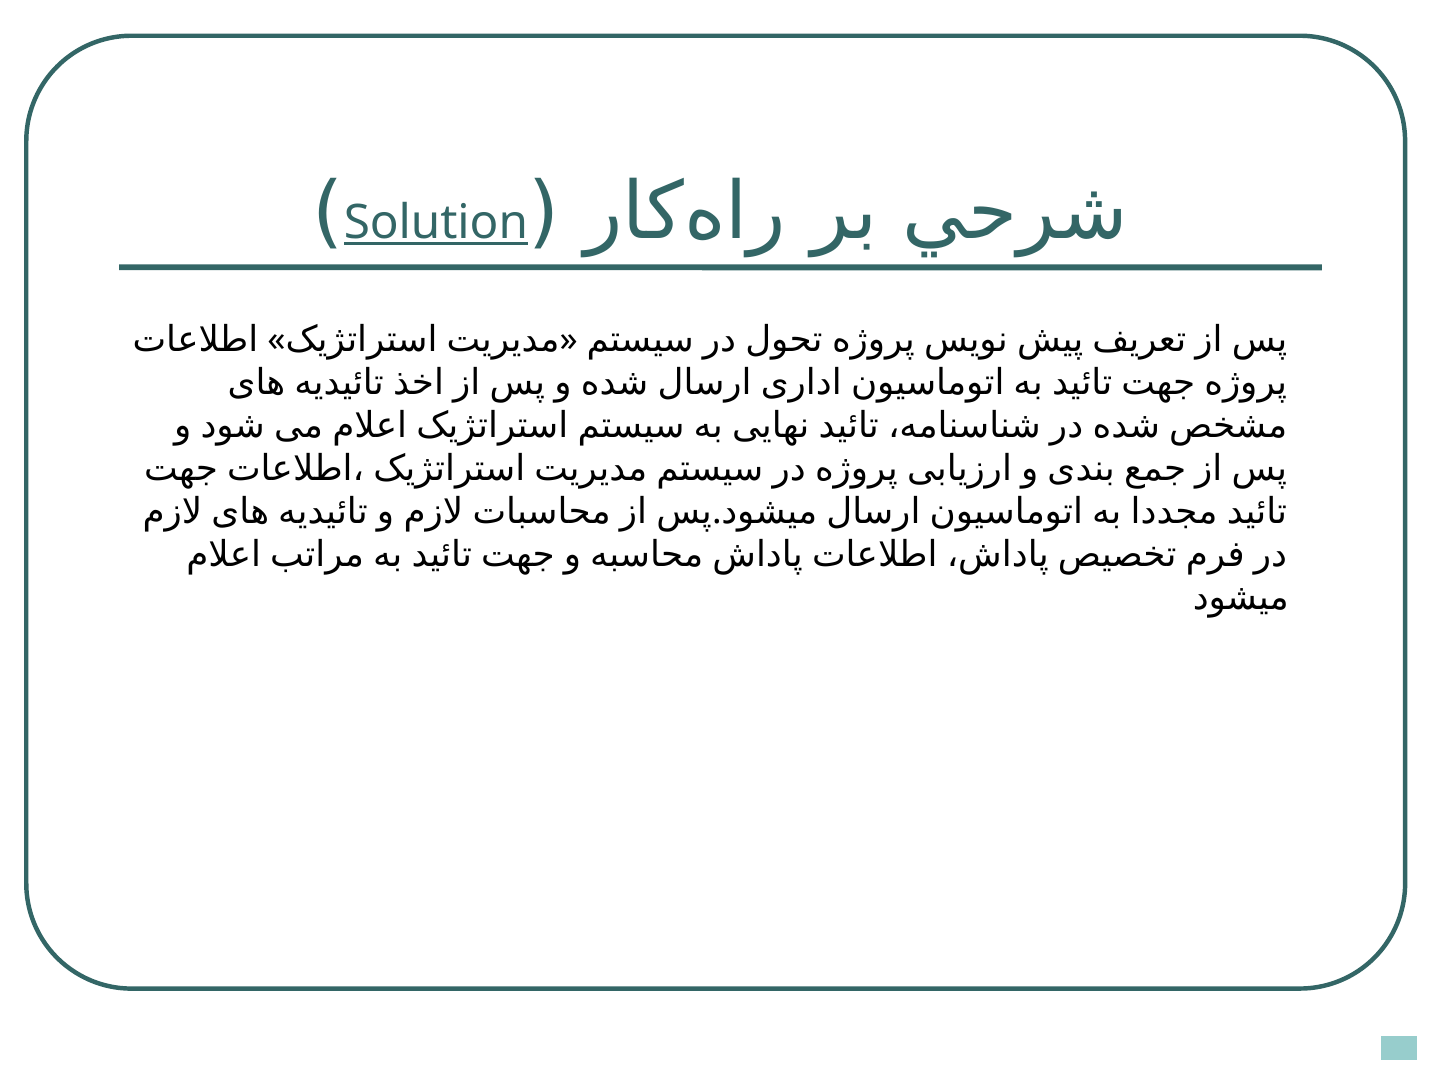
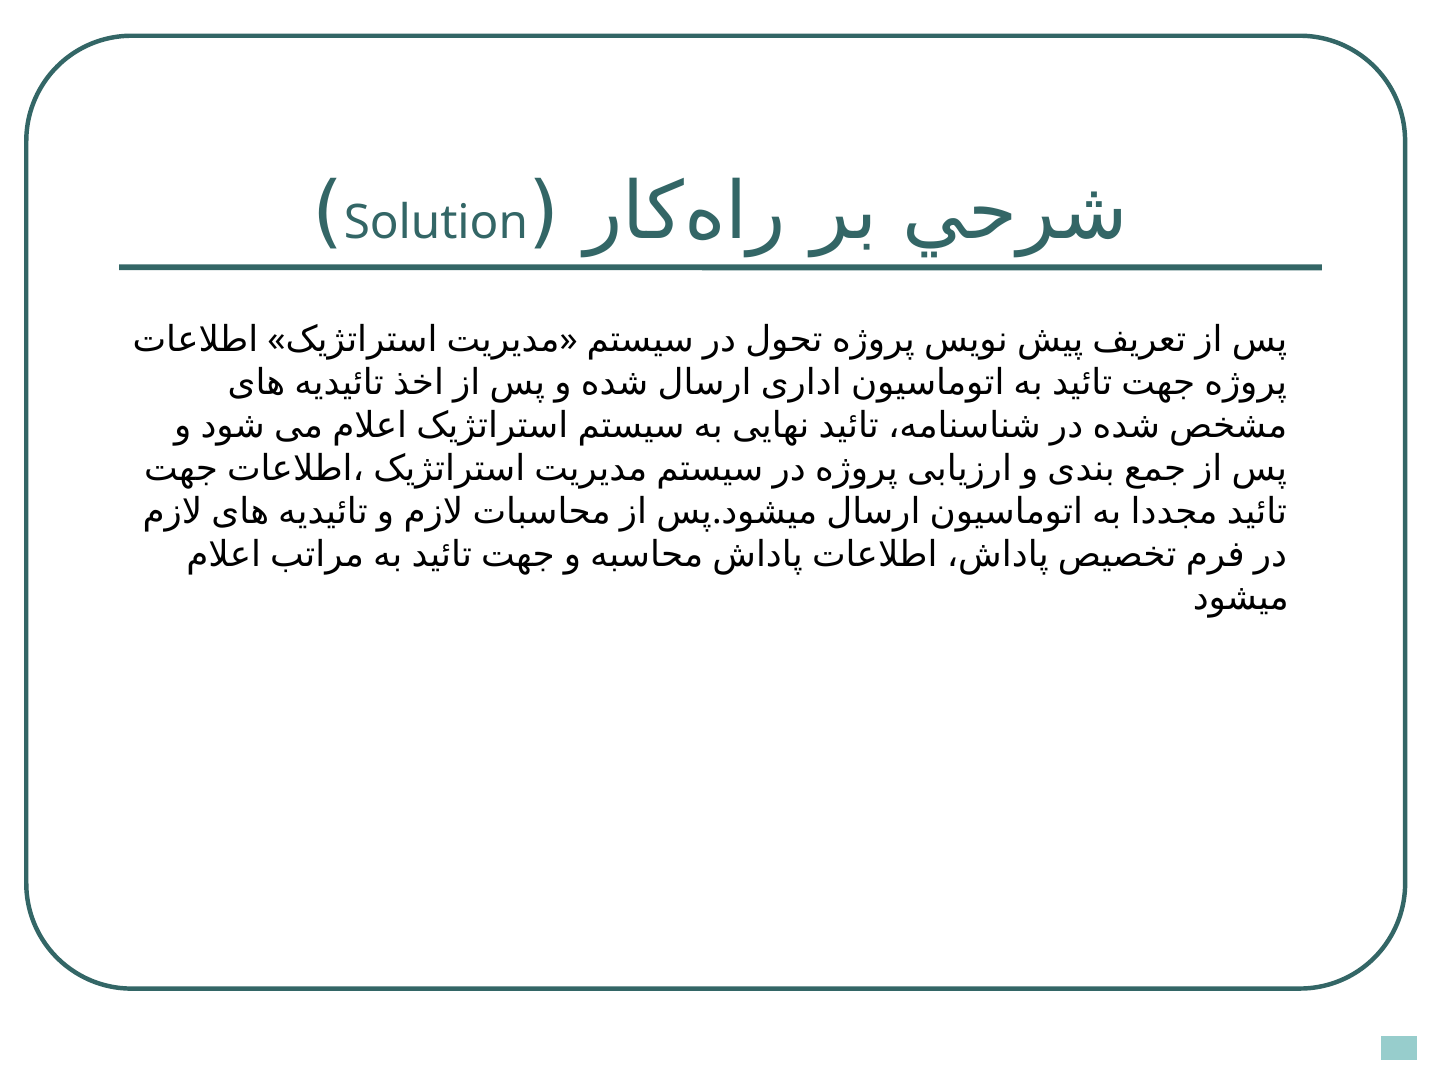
Solution underline: present -> none
